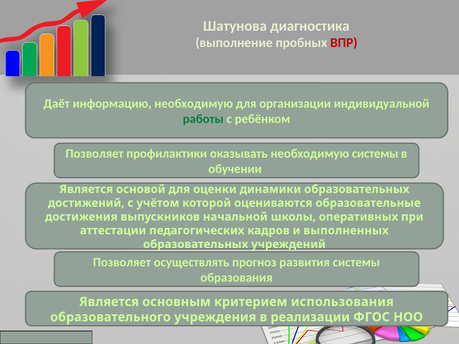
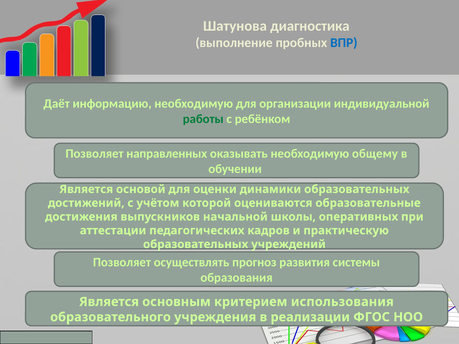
ВПР colour: red -> blue
профилактики: профилактики -> направленных
необходимую системы: системы -> общему
выполненных: выполненных -> практическую
